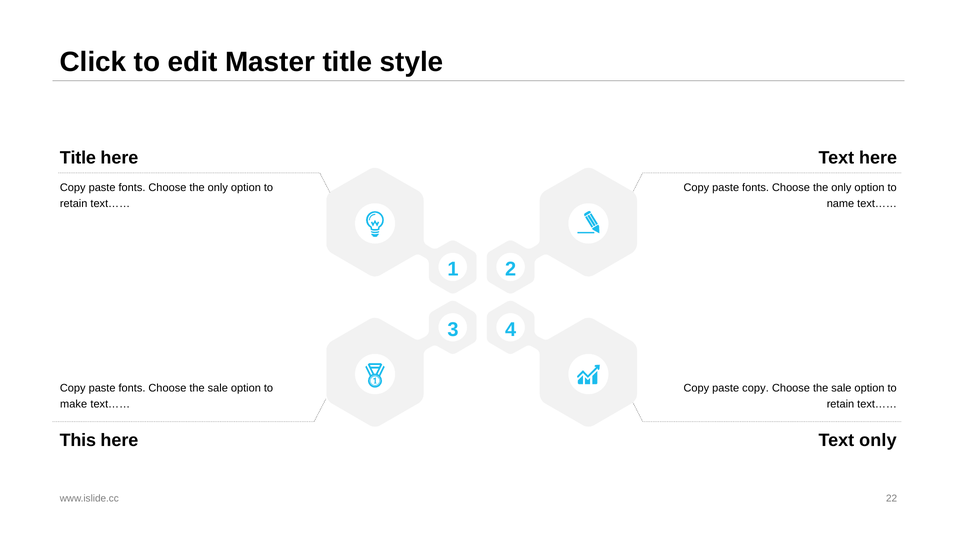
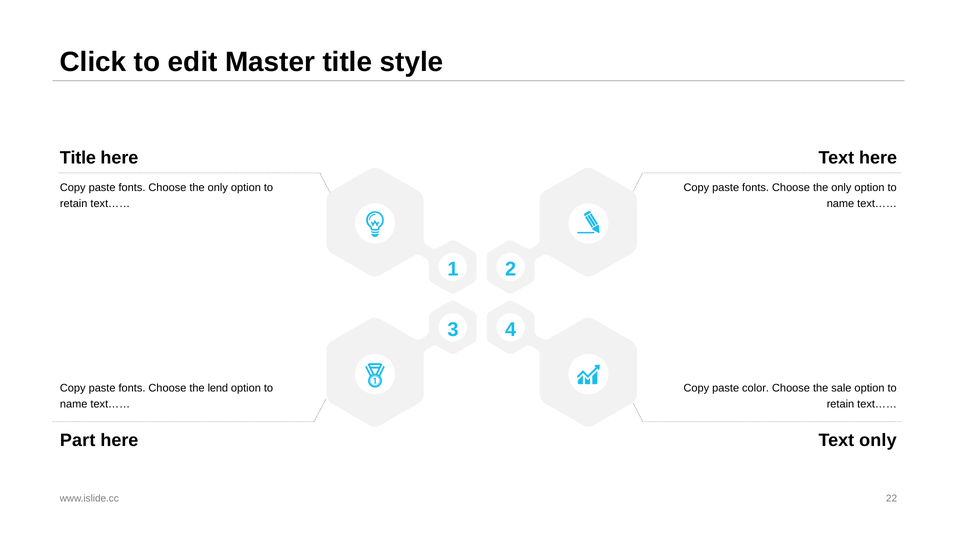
fonts Choose the sale: sale -> lend
paste copy: copy -> color
make at (74, 404): make -> name
This: This -> Part
